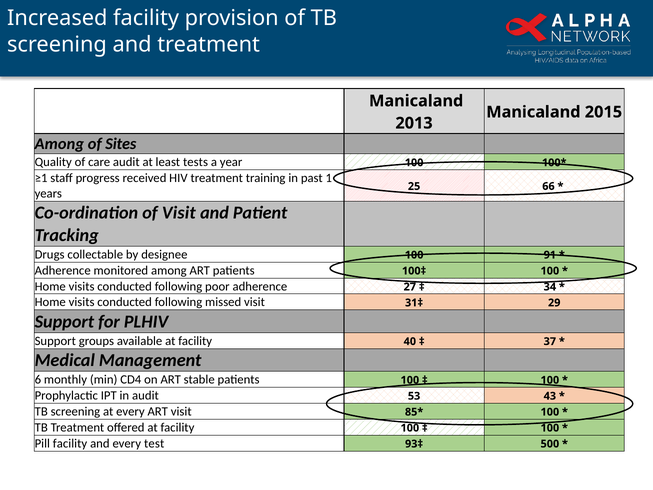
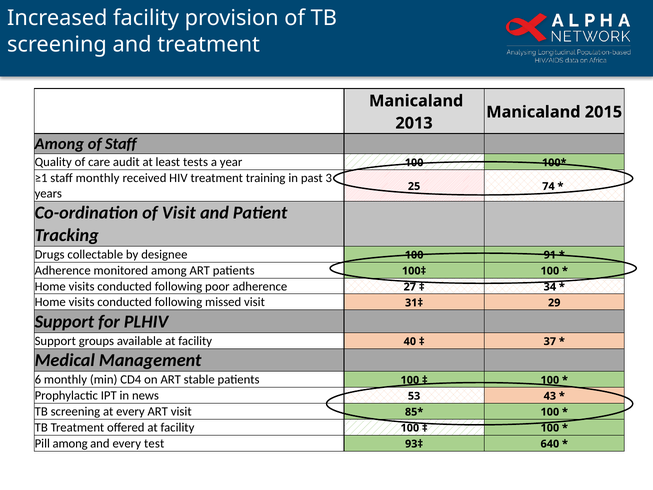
of Sites: Sites -> Staff
staff progress: progress -> monthly
1: 1 -> 3
66: 66 -> 74
in audit: audit -> news
Pill facility: facility -> among
500: 500 -> 640
